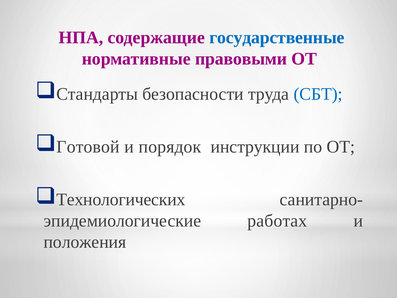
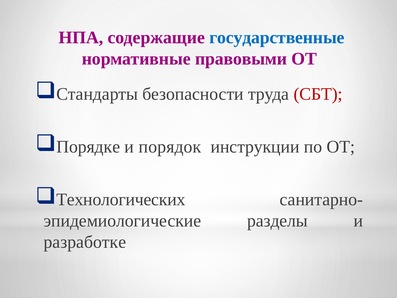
СБТ colour: blue -> red
Готовой: Готовой -> Порядке
работах: работах -> разделы
положения: положения -> разработке
